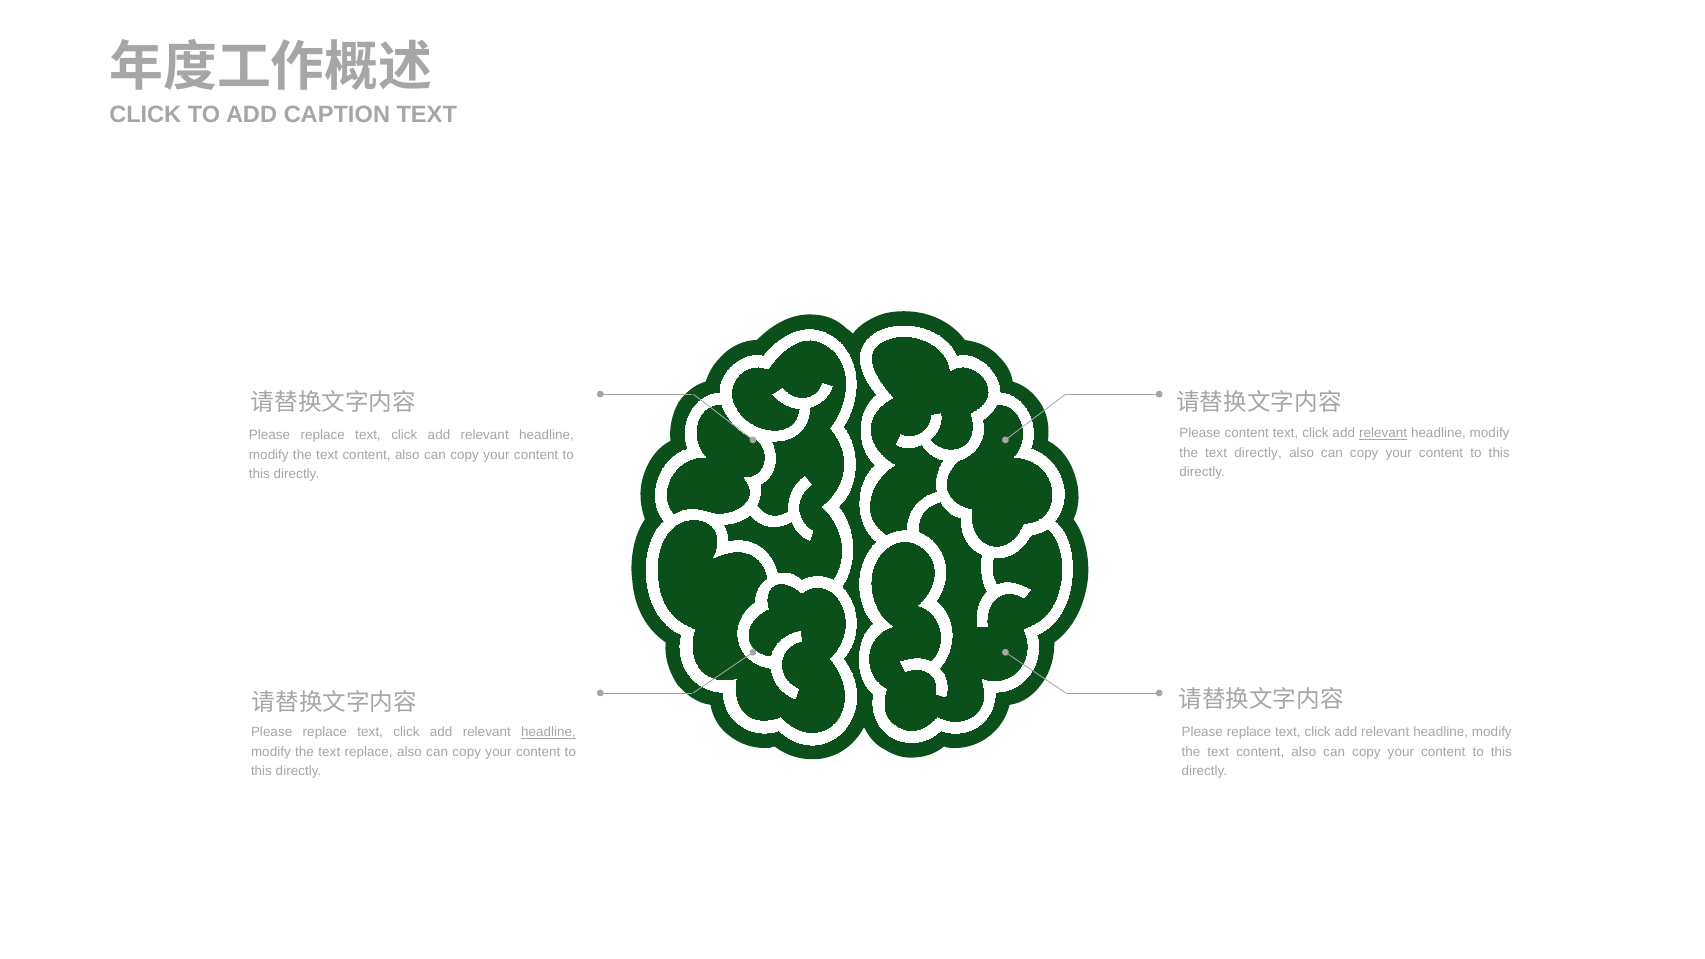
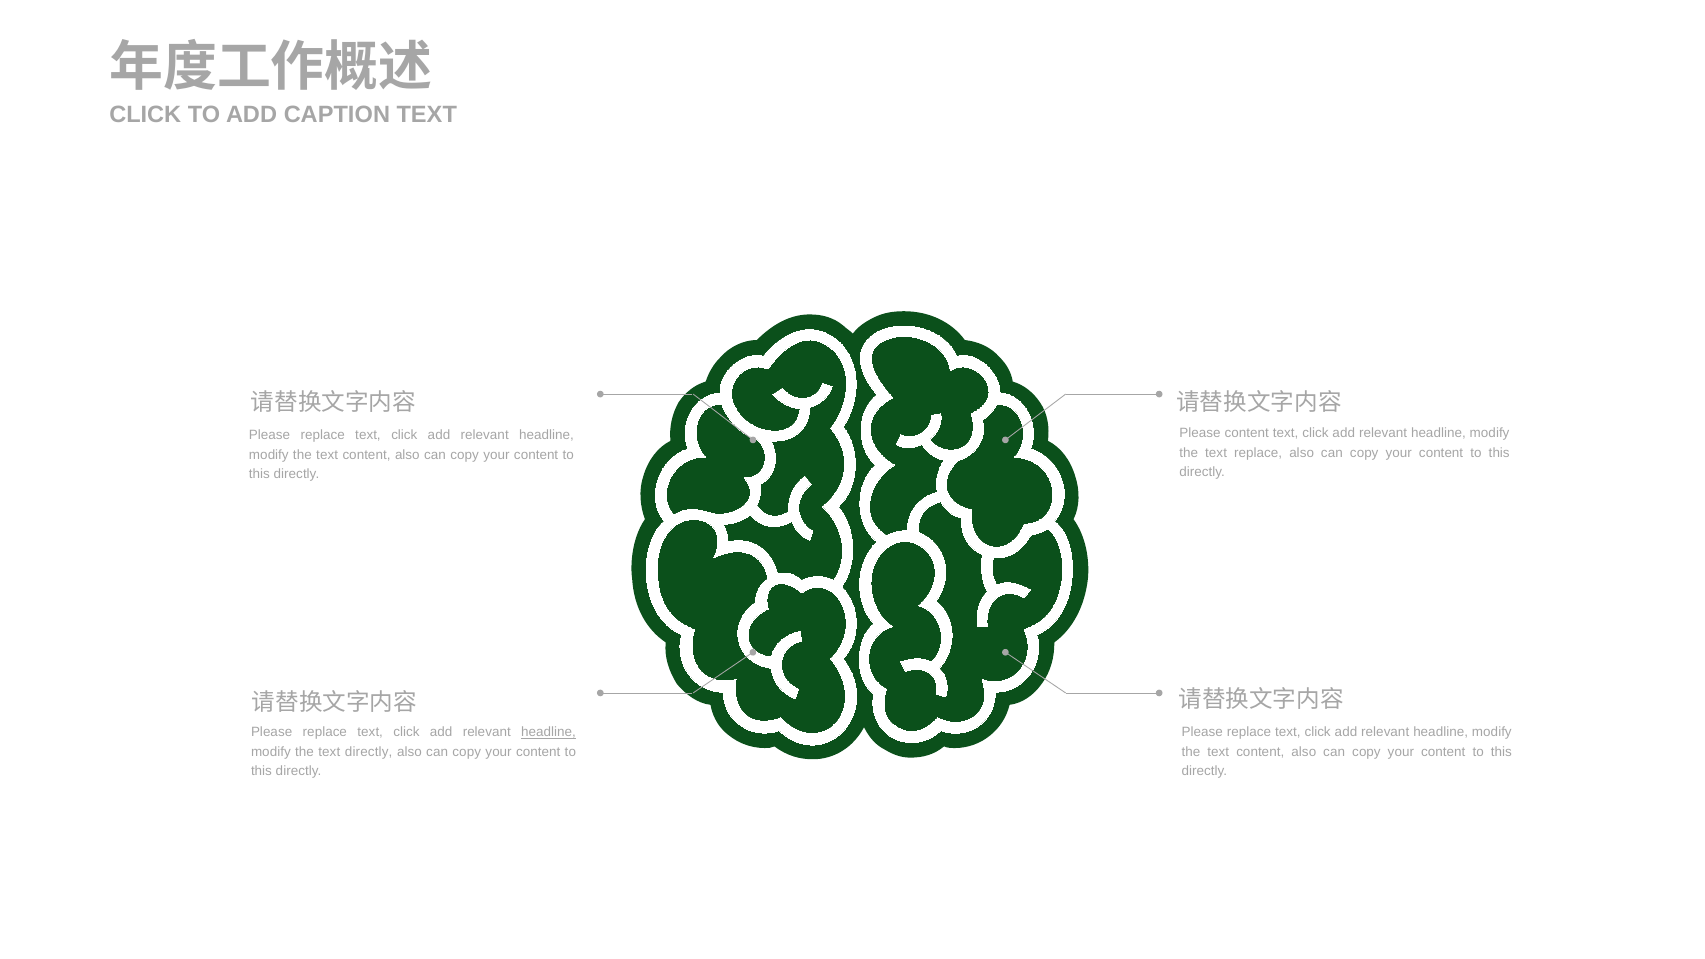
relevant at (1383, 433) underline: present -> none
text directly: directly -> replace
text replace: replace -> directly
